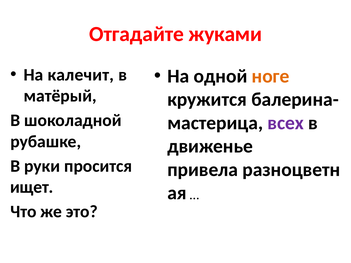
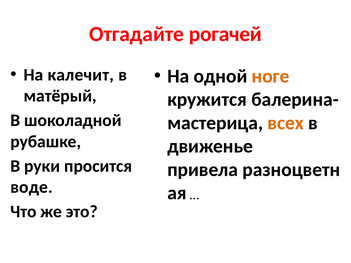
жуками: жуками -> рогачей
всех colour: purple -> orange
ищет: ищет -> воде
